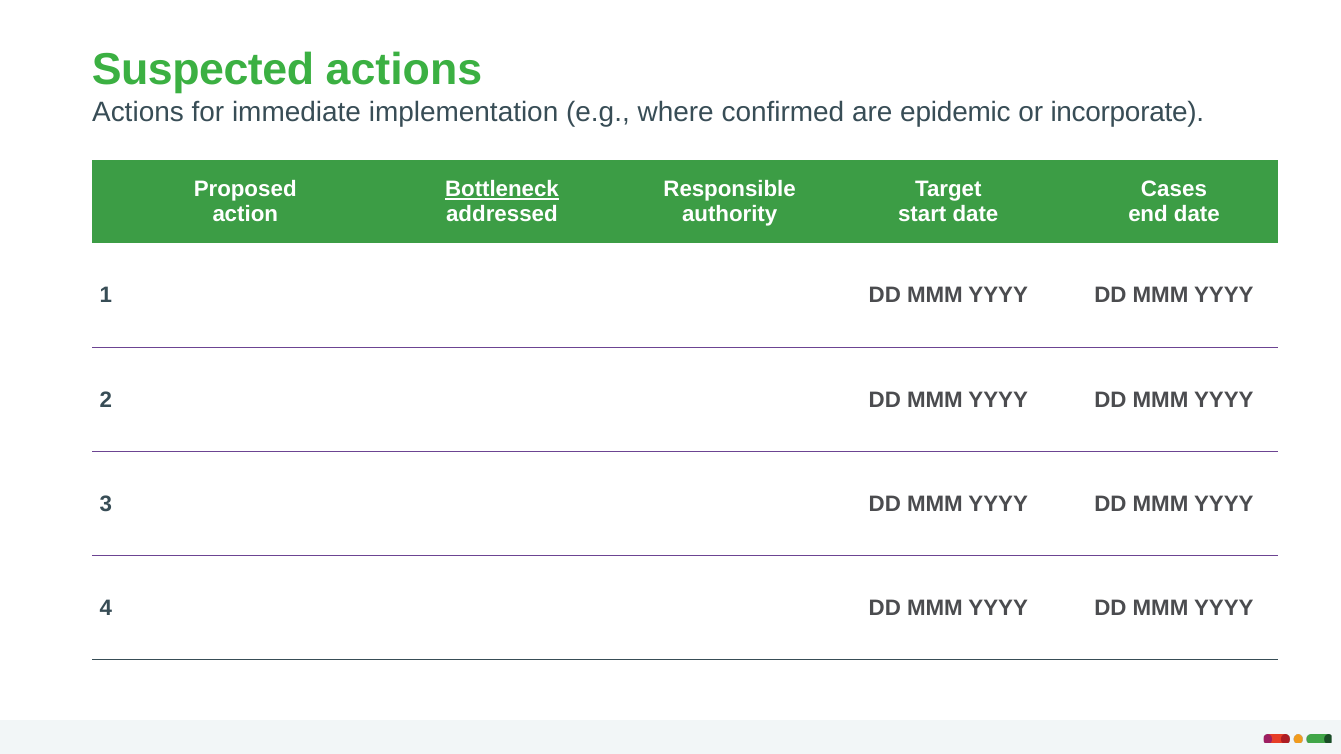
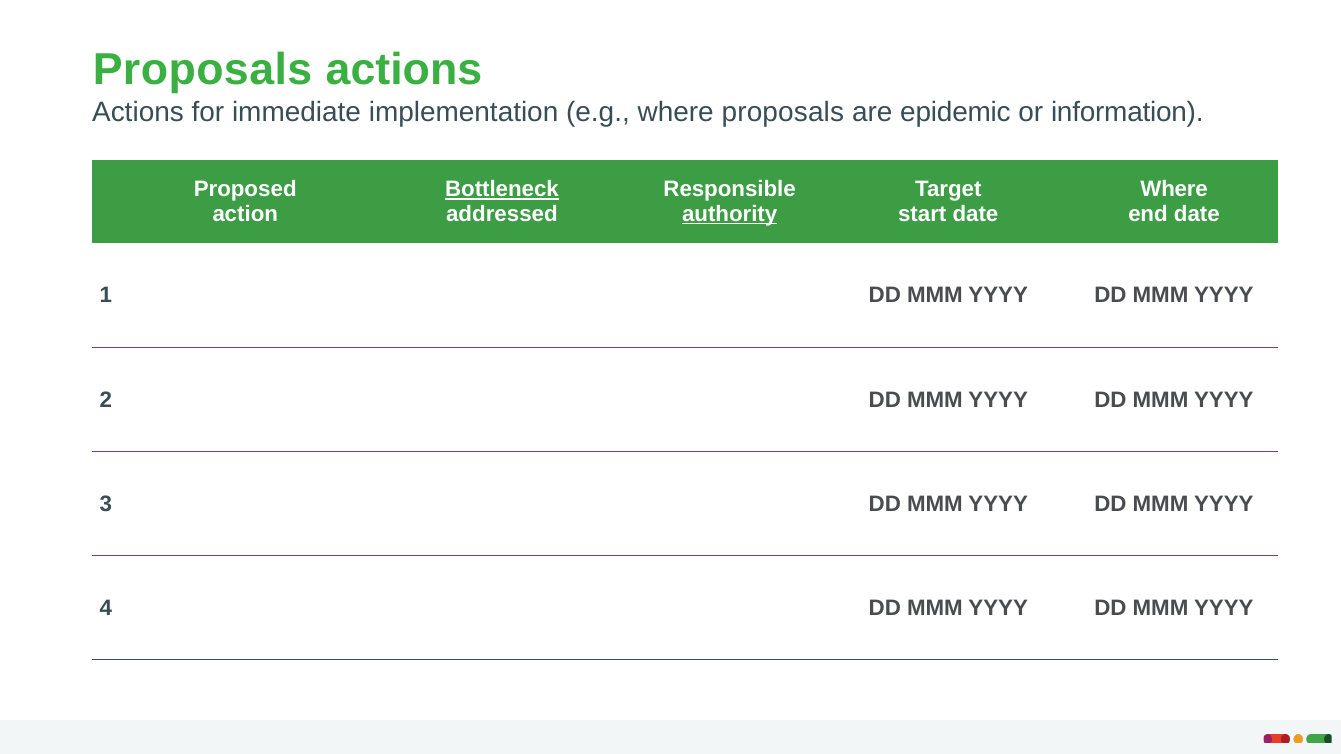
Suspected at (203, 70): Suspected -> Proposals
where confirmed: confirmed -> proposals
incorporate: incorporate -> information
Cases at (1174, 189): Cases -> Where
authority underline: none -> present
